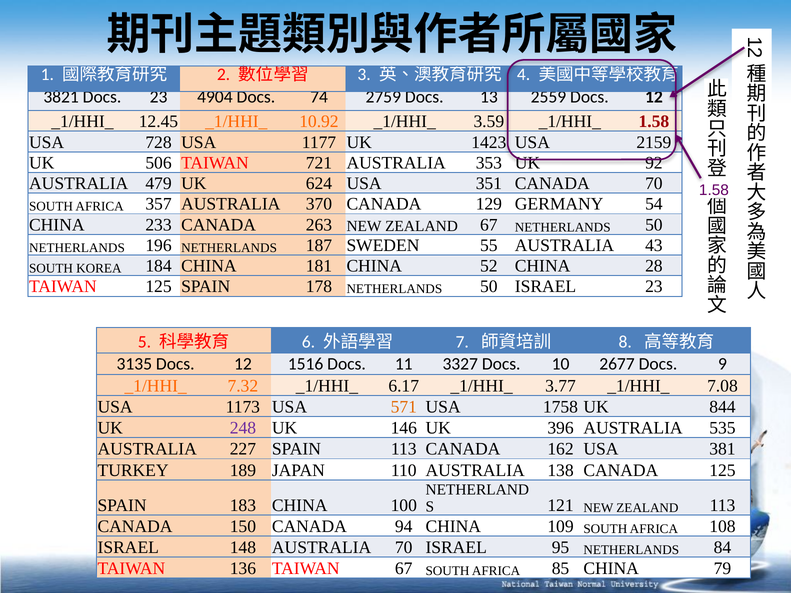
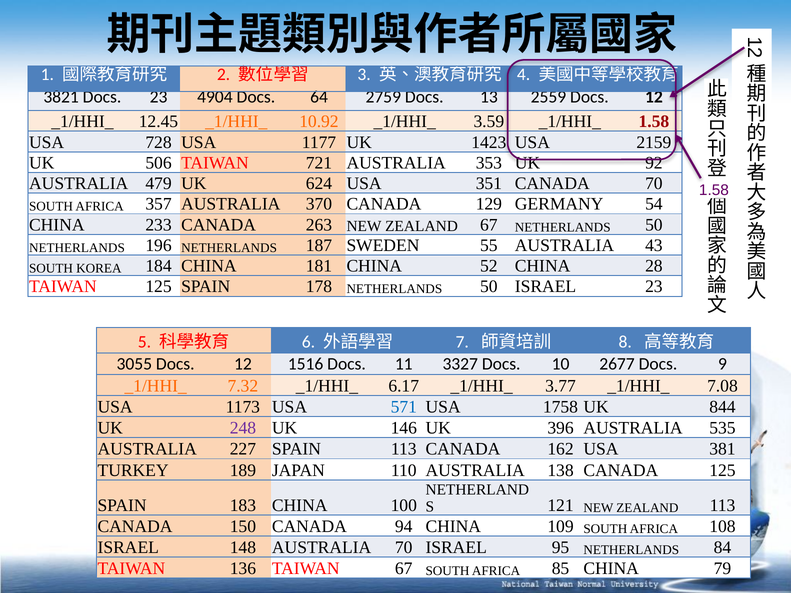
74: 74 -> 64
3135: 3135 -> 3055
571 colour: orange -> blue
